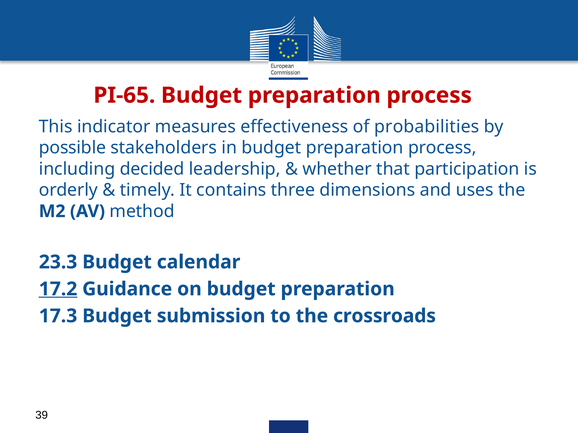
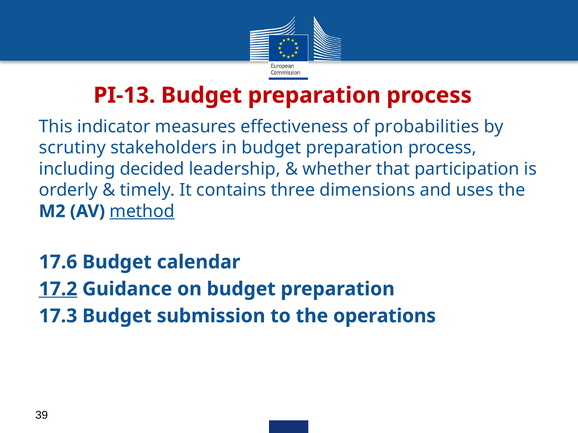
PI-65: PI-65 -> PI-13
possible: possible -> scrutiny
method underline: none -> present
23.3: 23.3 -> 17.6
crossroads: crossroads -> operations
